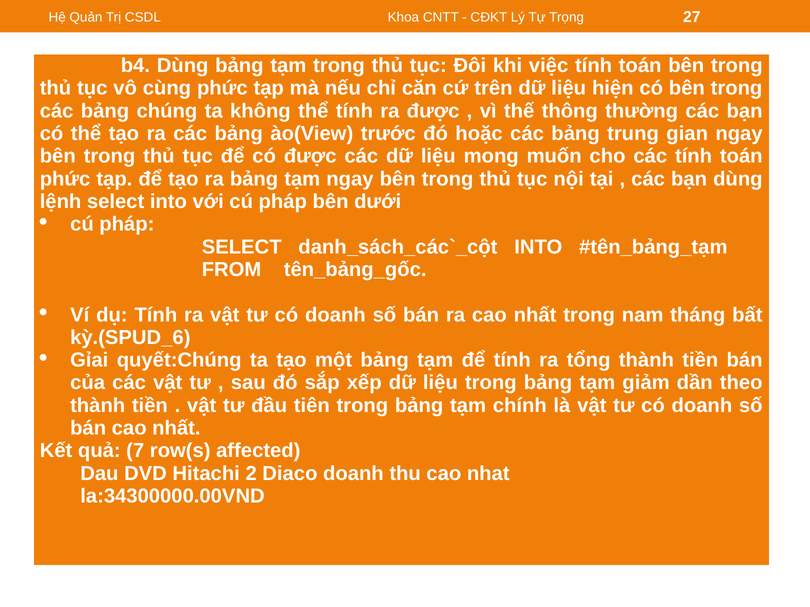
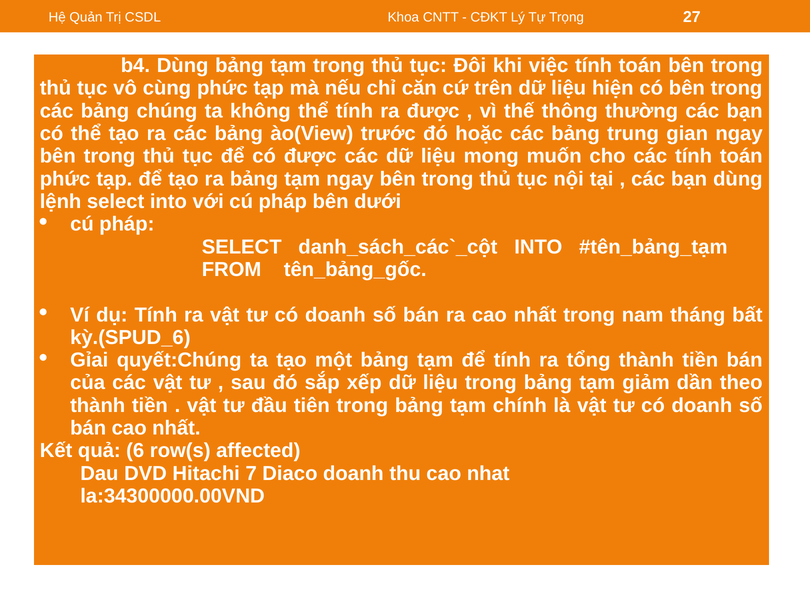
7: 7 -> 6
2: 2 -> 7
